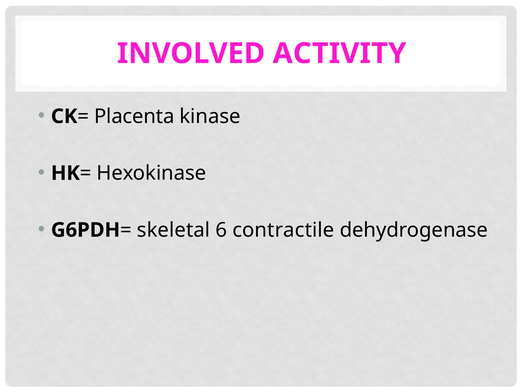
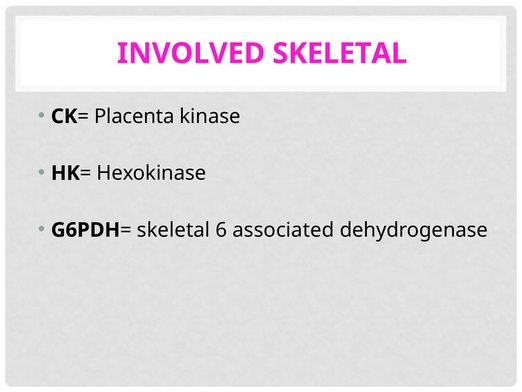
INVOLVED ACTIVITY: ACTIVITY -> SKELETAL
contractile: contractile -> associated
